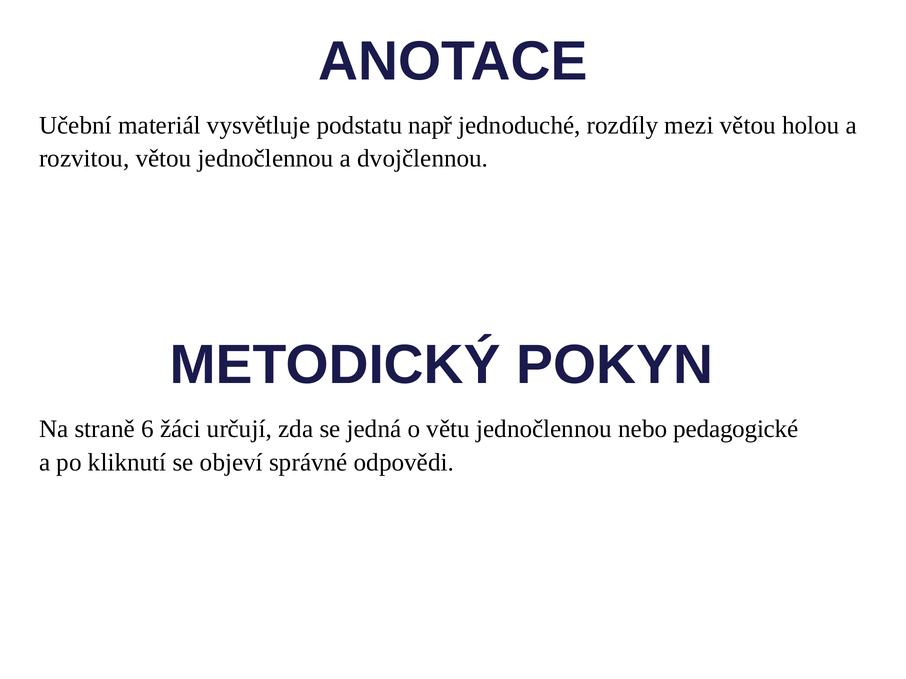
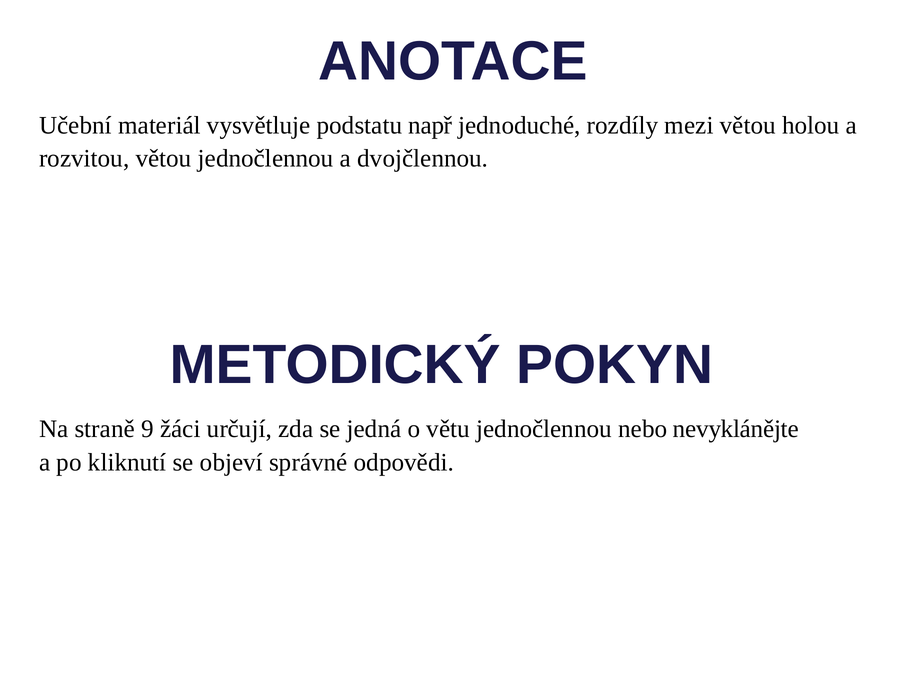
6: 6 -> 9
pedagogické: pedagogické -> nevyklánějte
